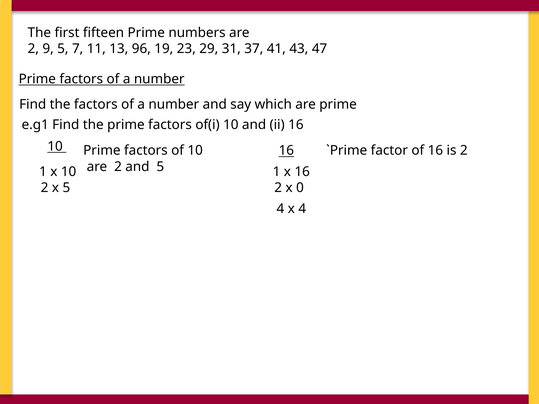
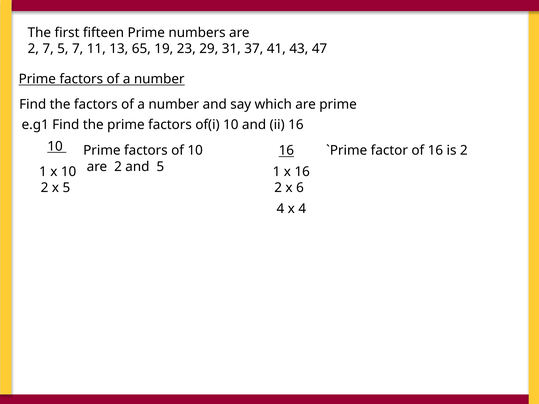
2 9: 9 -> 7
96: 96 -> 65
0: 0 -> 6
